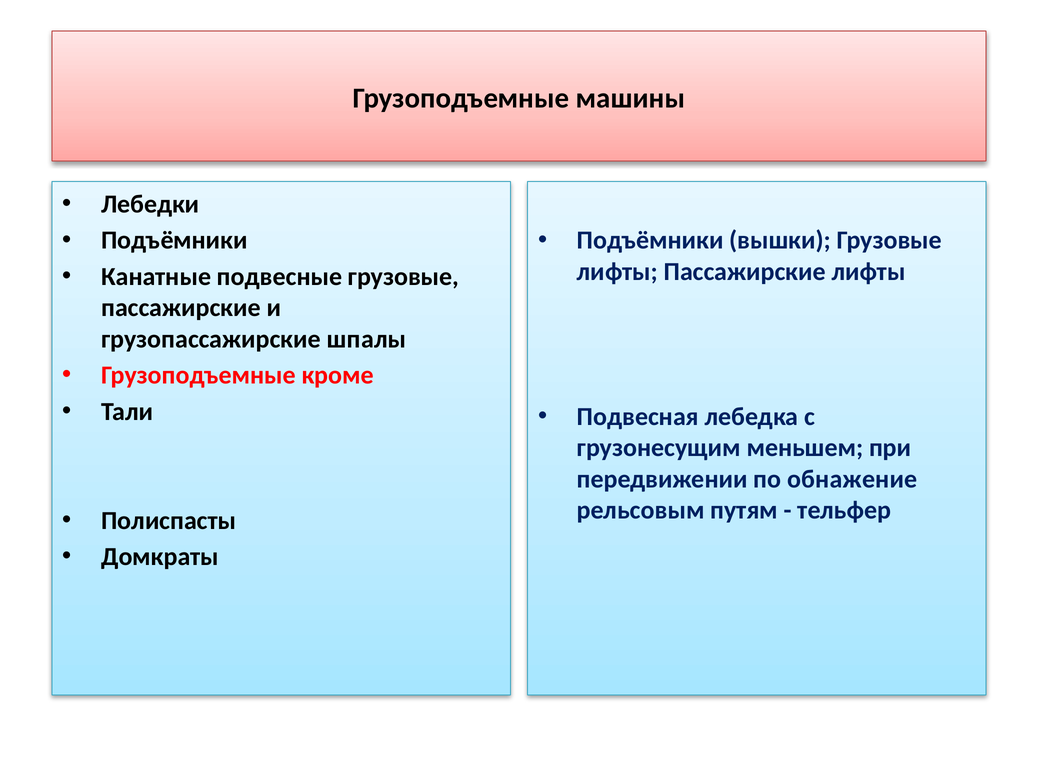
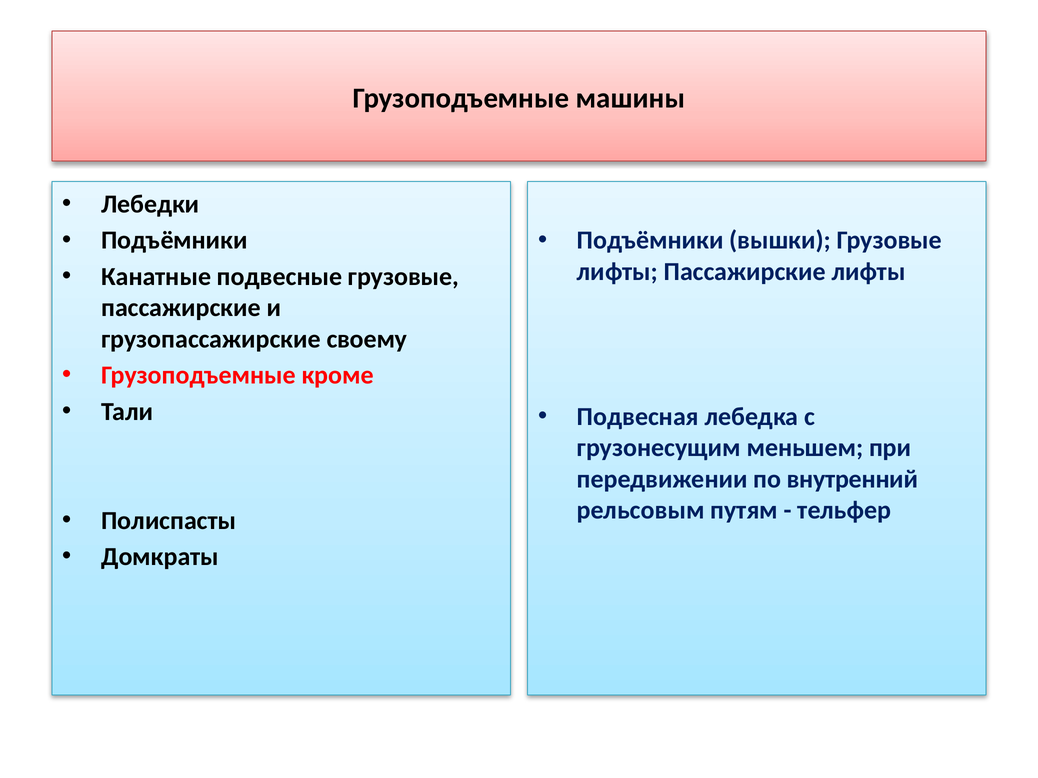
шпалы: шпалы -> своему
обнажение: обнажение -> внутренний
